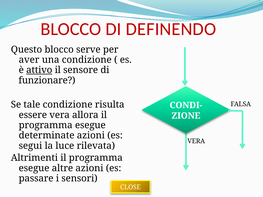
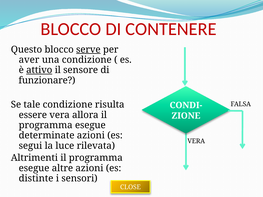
DEFINENDO: DEFINENDO -> CONTENERE
serve underline: none -> present
passare: passare -> distinte
